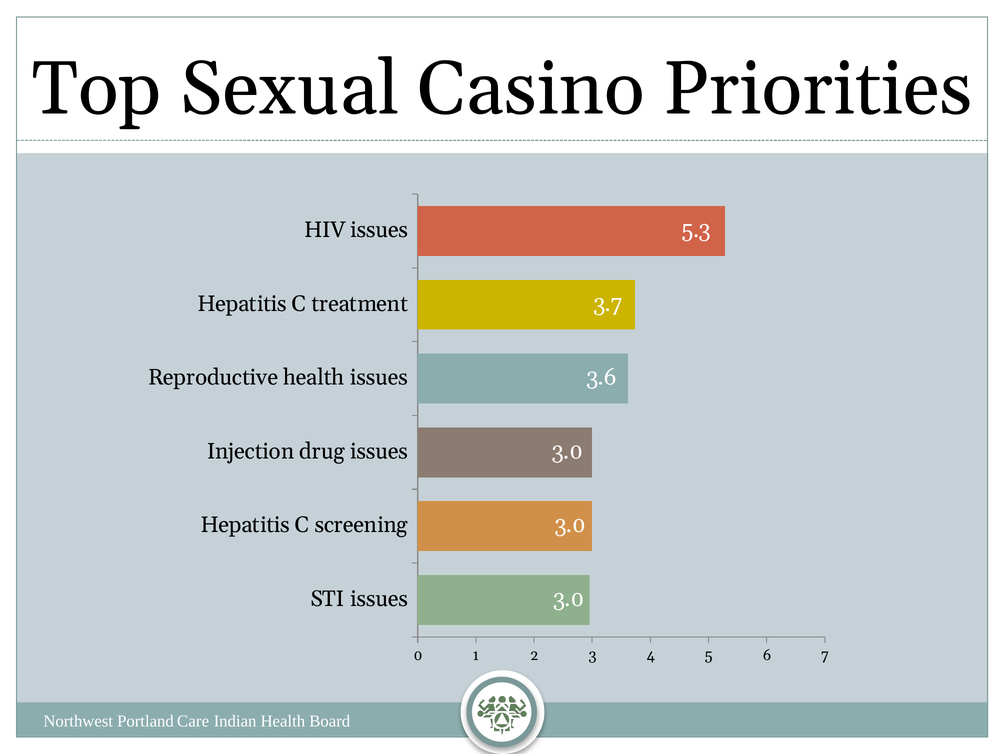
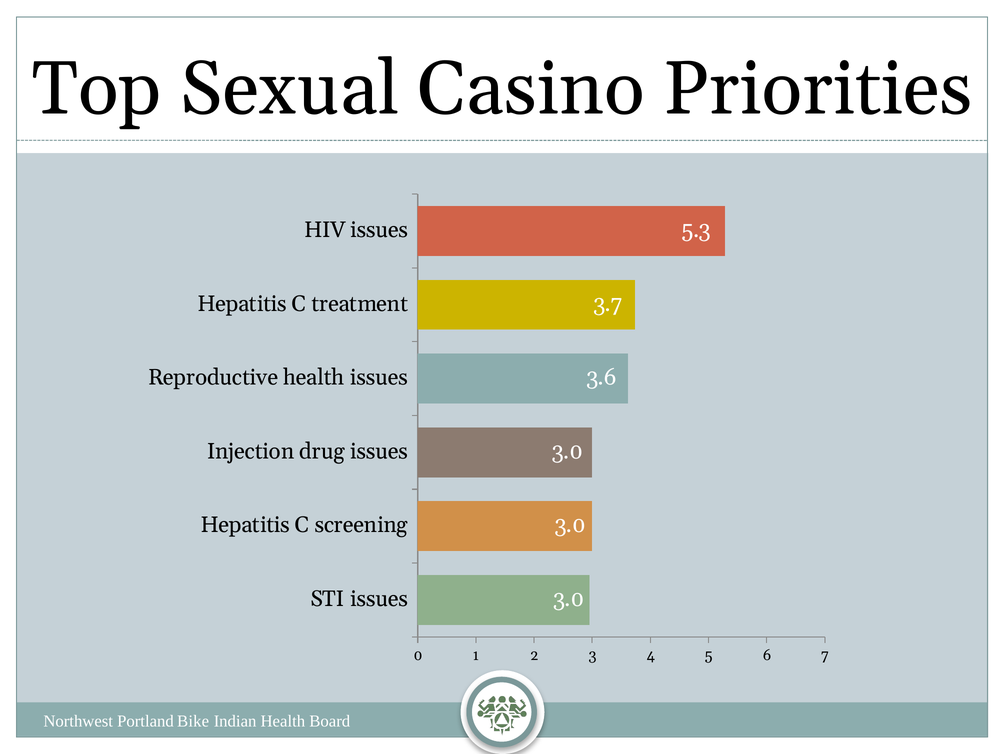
Care: Care -> Bike
